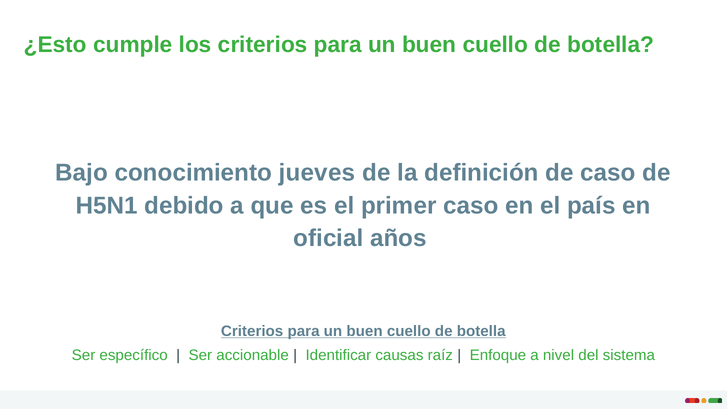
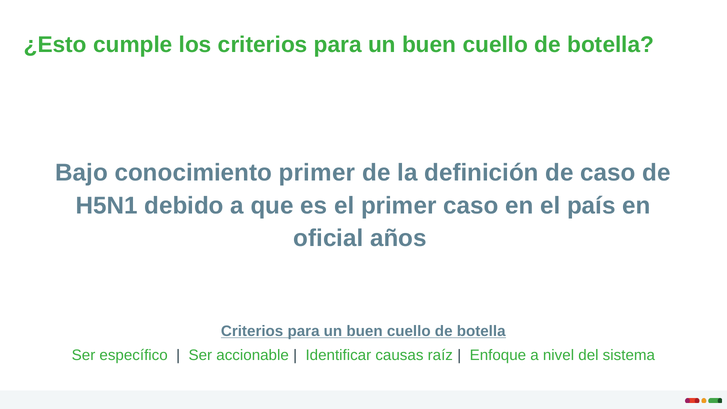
conocimiento jueves: jueves -> primer
